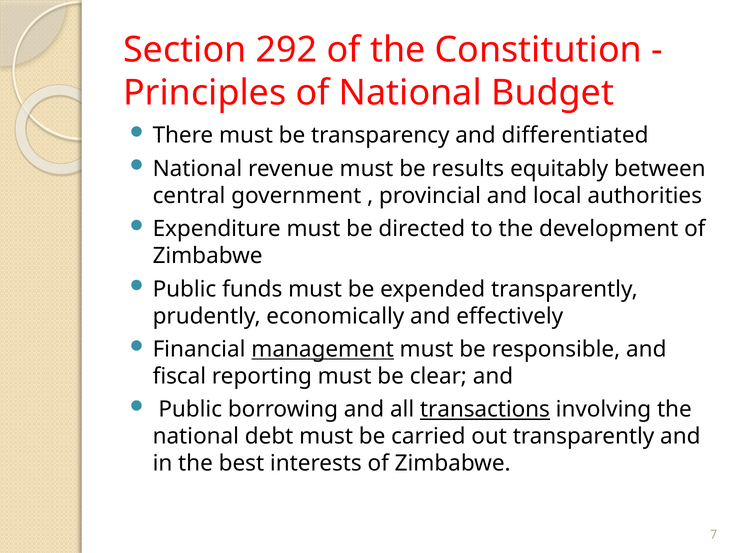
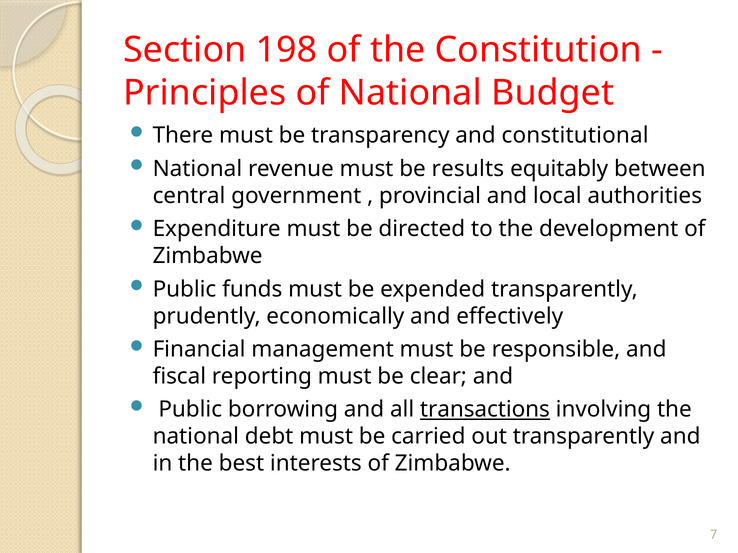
292: 292 -> 198
differentiated: differentiated -> constitutional
management underline: present -> none
